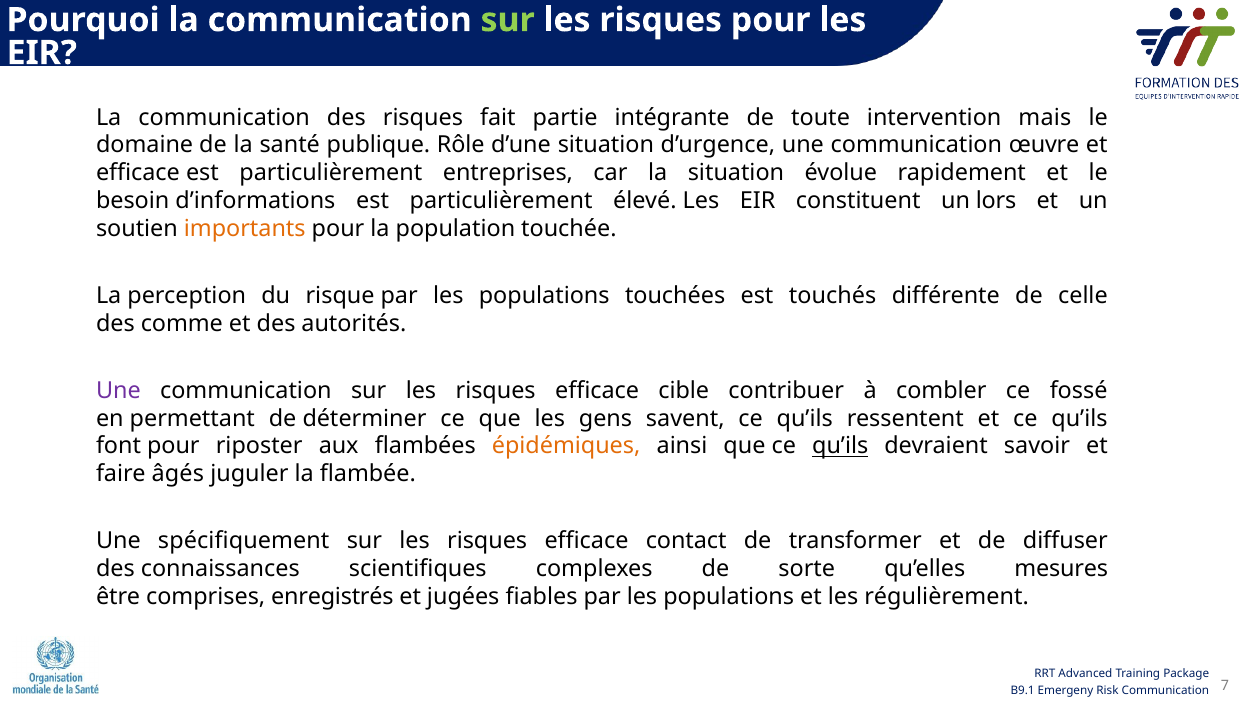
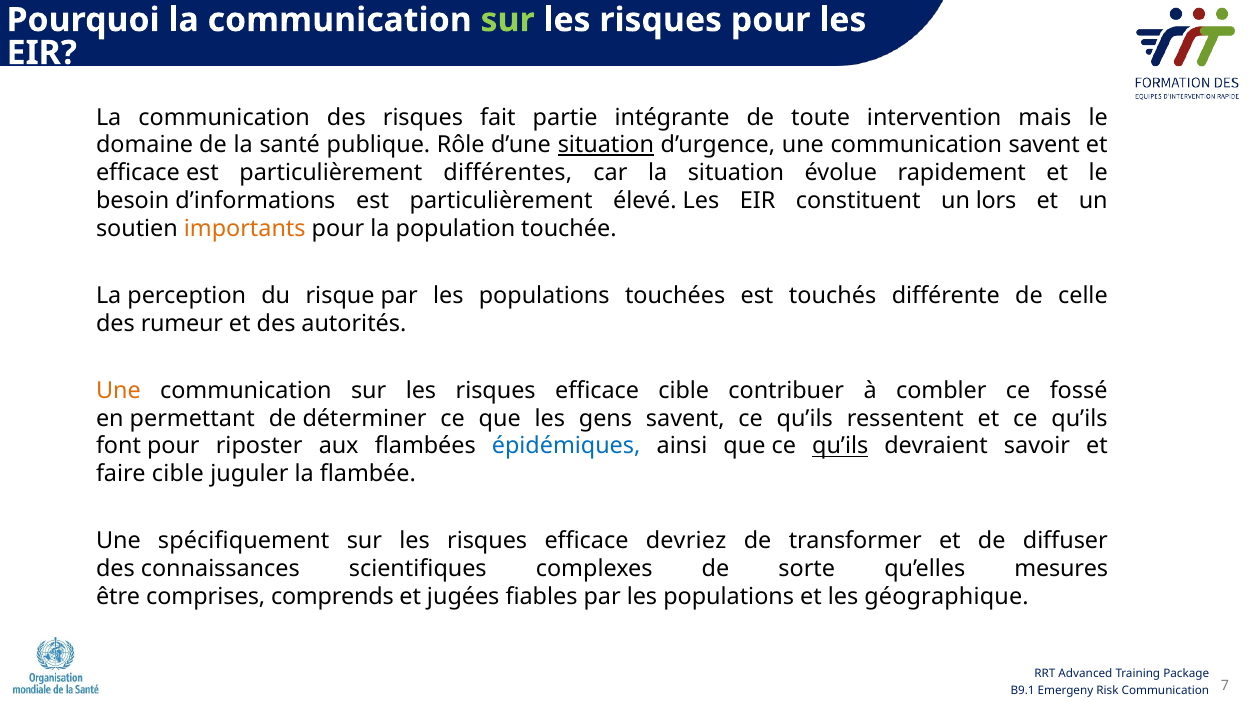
situation at (606, 145) underline: none -> present
communication œuvre: œuvre -> savent
entreprises: entreprises -> différentes
comme: comme -> rumeur
Une at (118, 391) colour: purple -> orange
épidémiques colour: orange -> blue
faire âgés: âgés -> cible
contact: contact -> devriez
enregistrés: enregistrés -> comprends
régulièrement: régulièrement -> géographique
